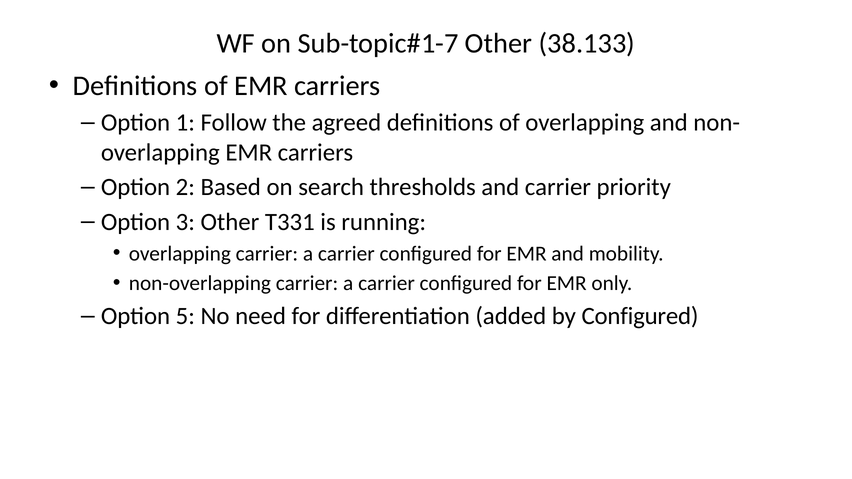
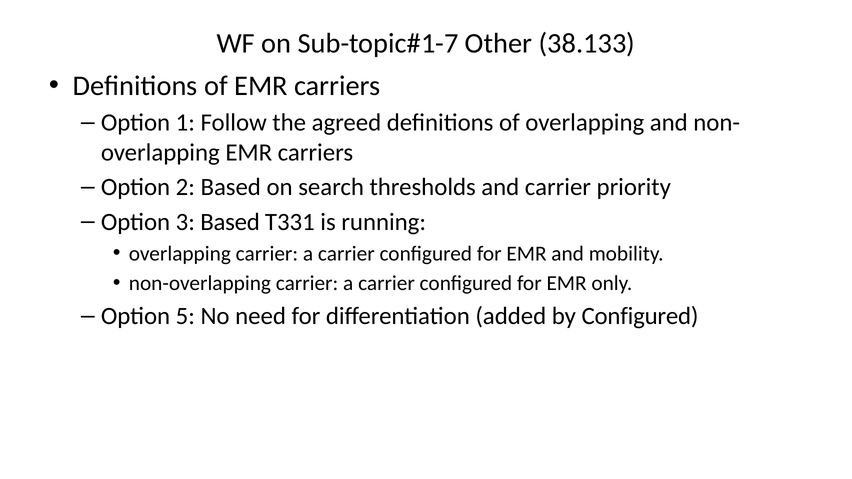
3 Other: Other -> Based
